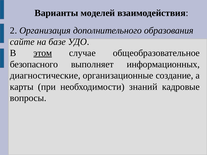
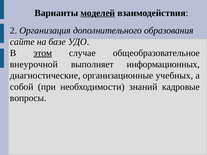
моделей underline: none -> present
безопасного: безопасного -> внеурочной
создание: создание -> учебных
карты: карты -> собой
